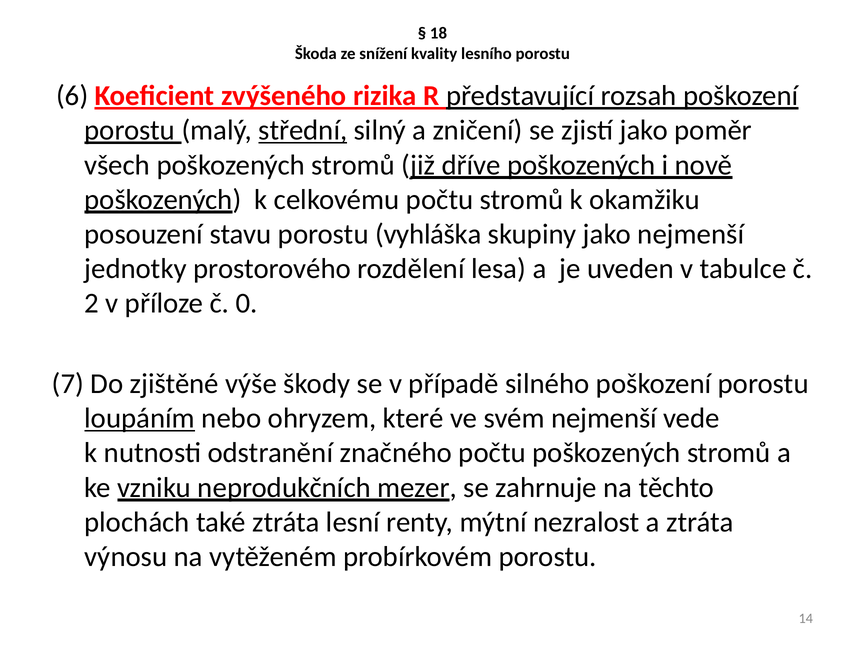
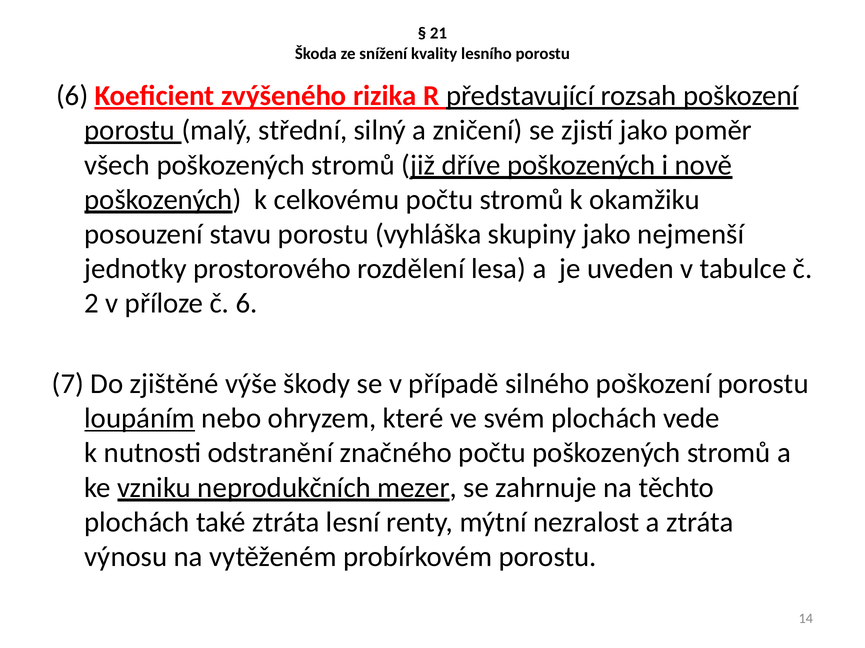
18: 18 -> 21
střední underline: present -> none
č 0: 0 -> 6
svém nejmenší: nejmenší -> plochách
